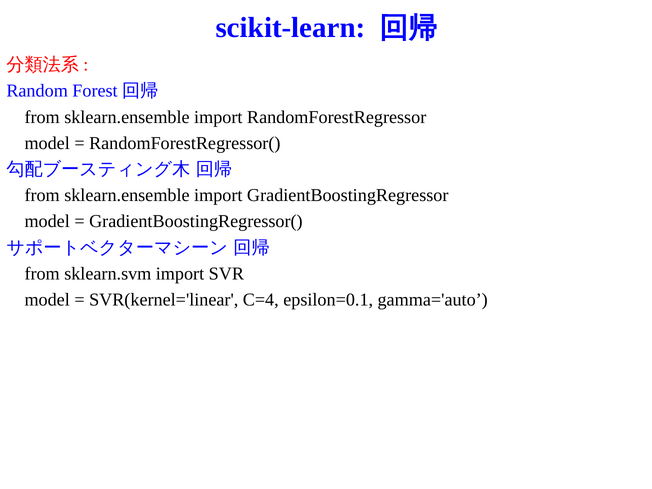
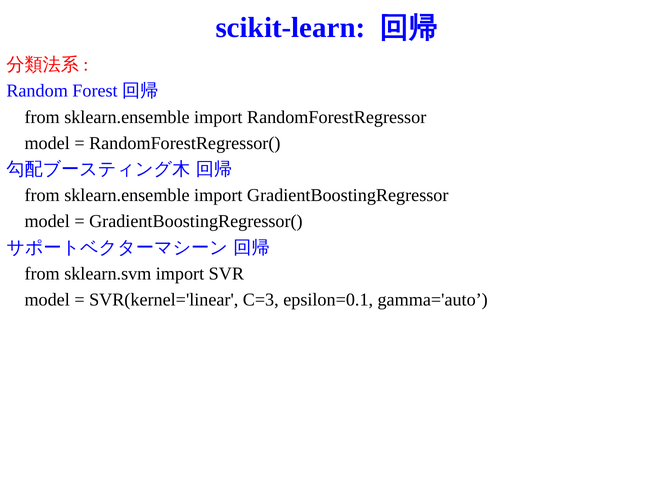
C=4: C=4 -> C=3
